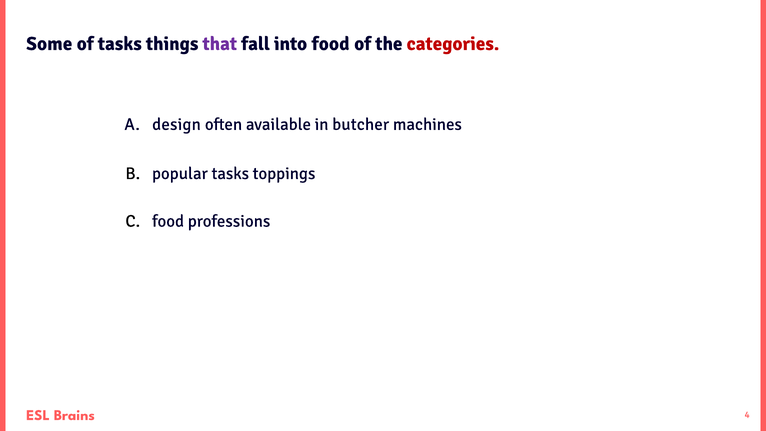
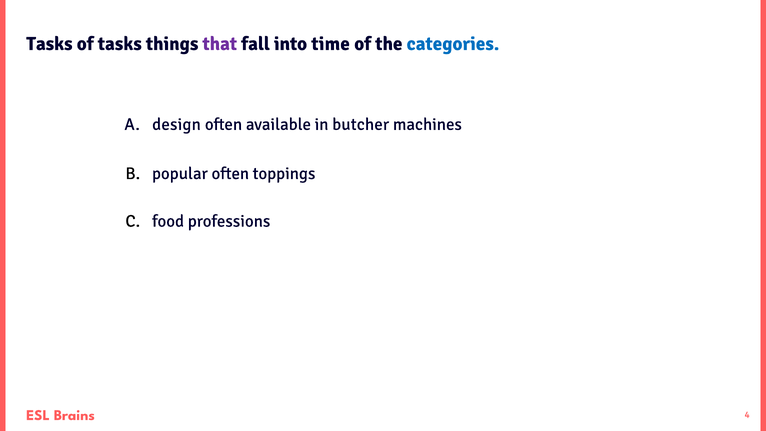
Some at (49, 44): Some -> Tasks
into food: food -> time
categories colour: red -> blue
popular tasks: tasks -> often
